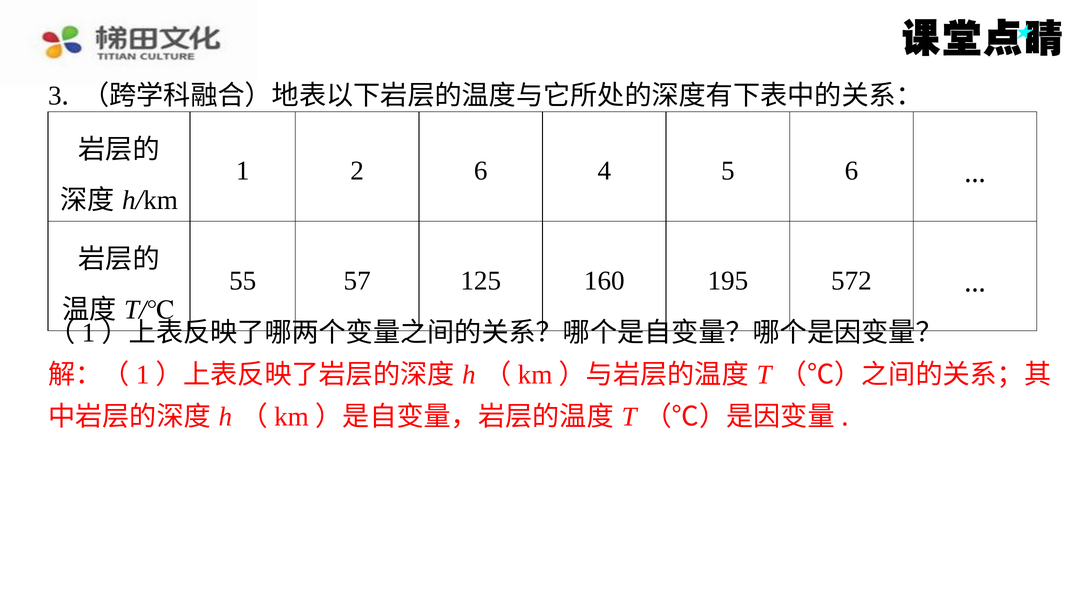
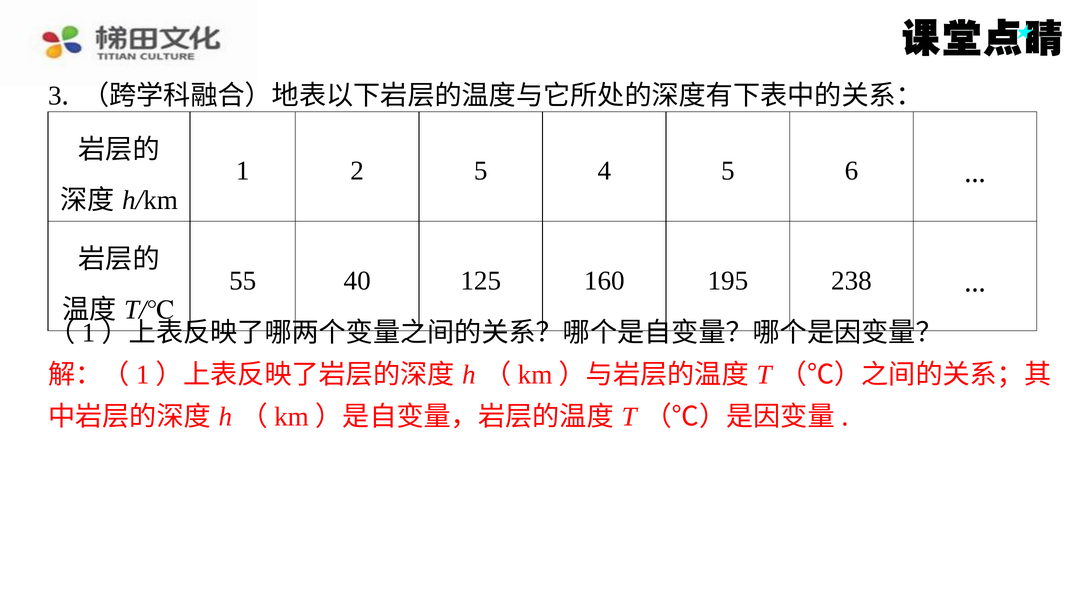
2 6: 6 -> 5
57: 57 -> 40
572: 572 -> 238
